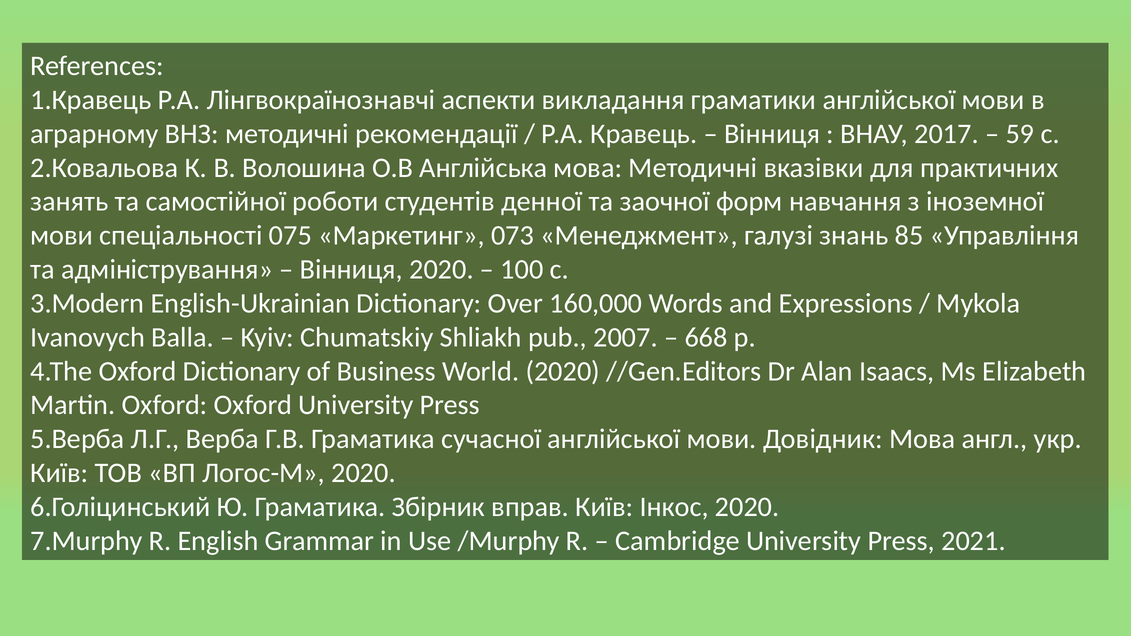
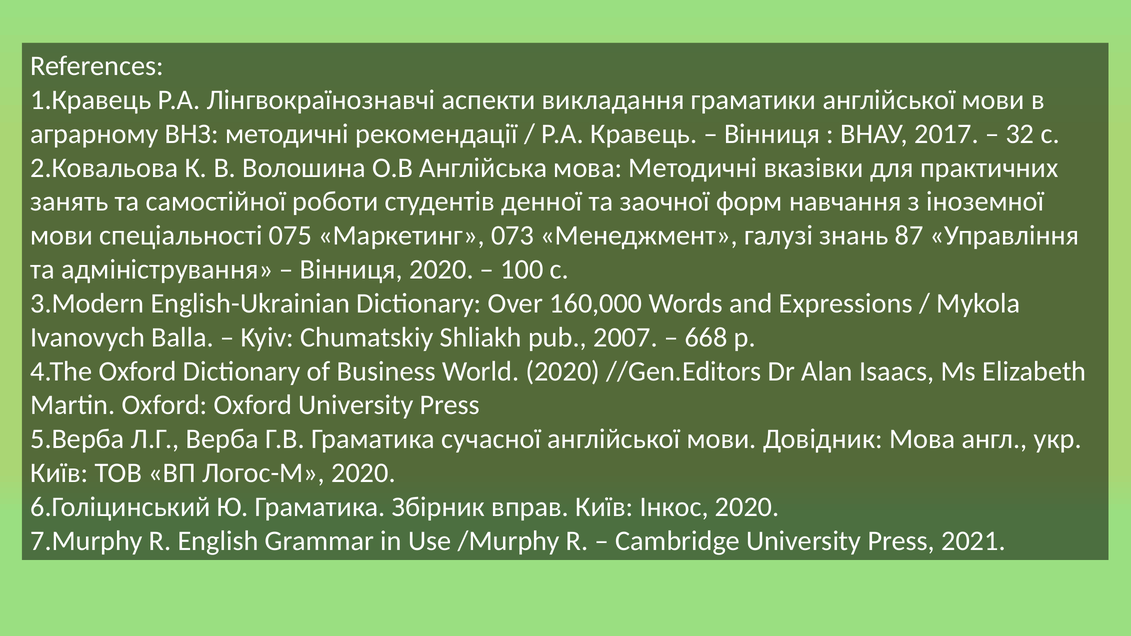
59: 59 -> 32
85: 85 -> 87
